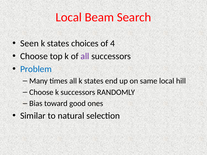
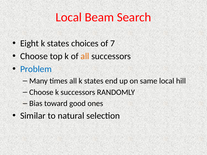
Seen: Seen -> Eight
4: 4 -> 7
all at (85, 56) colour: purple -> orange
